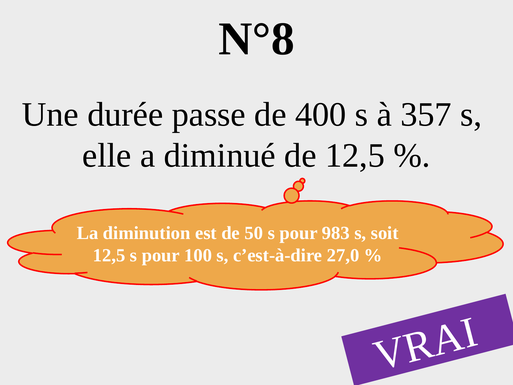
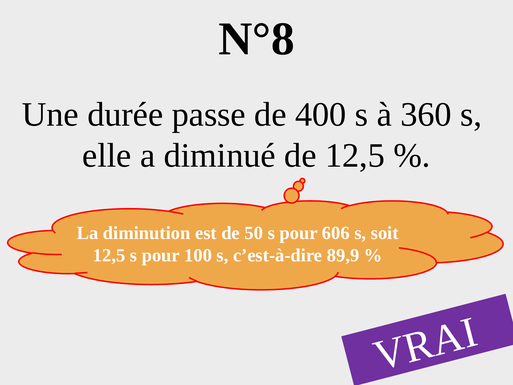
357: 357 -> 360
983: 983 -> 606
27,0: 27,0 -> 89,9
